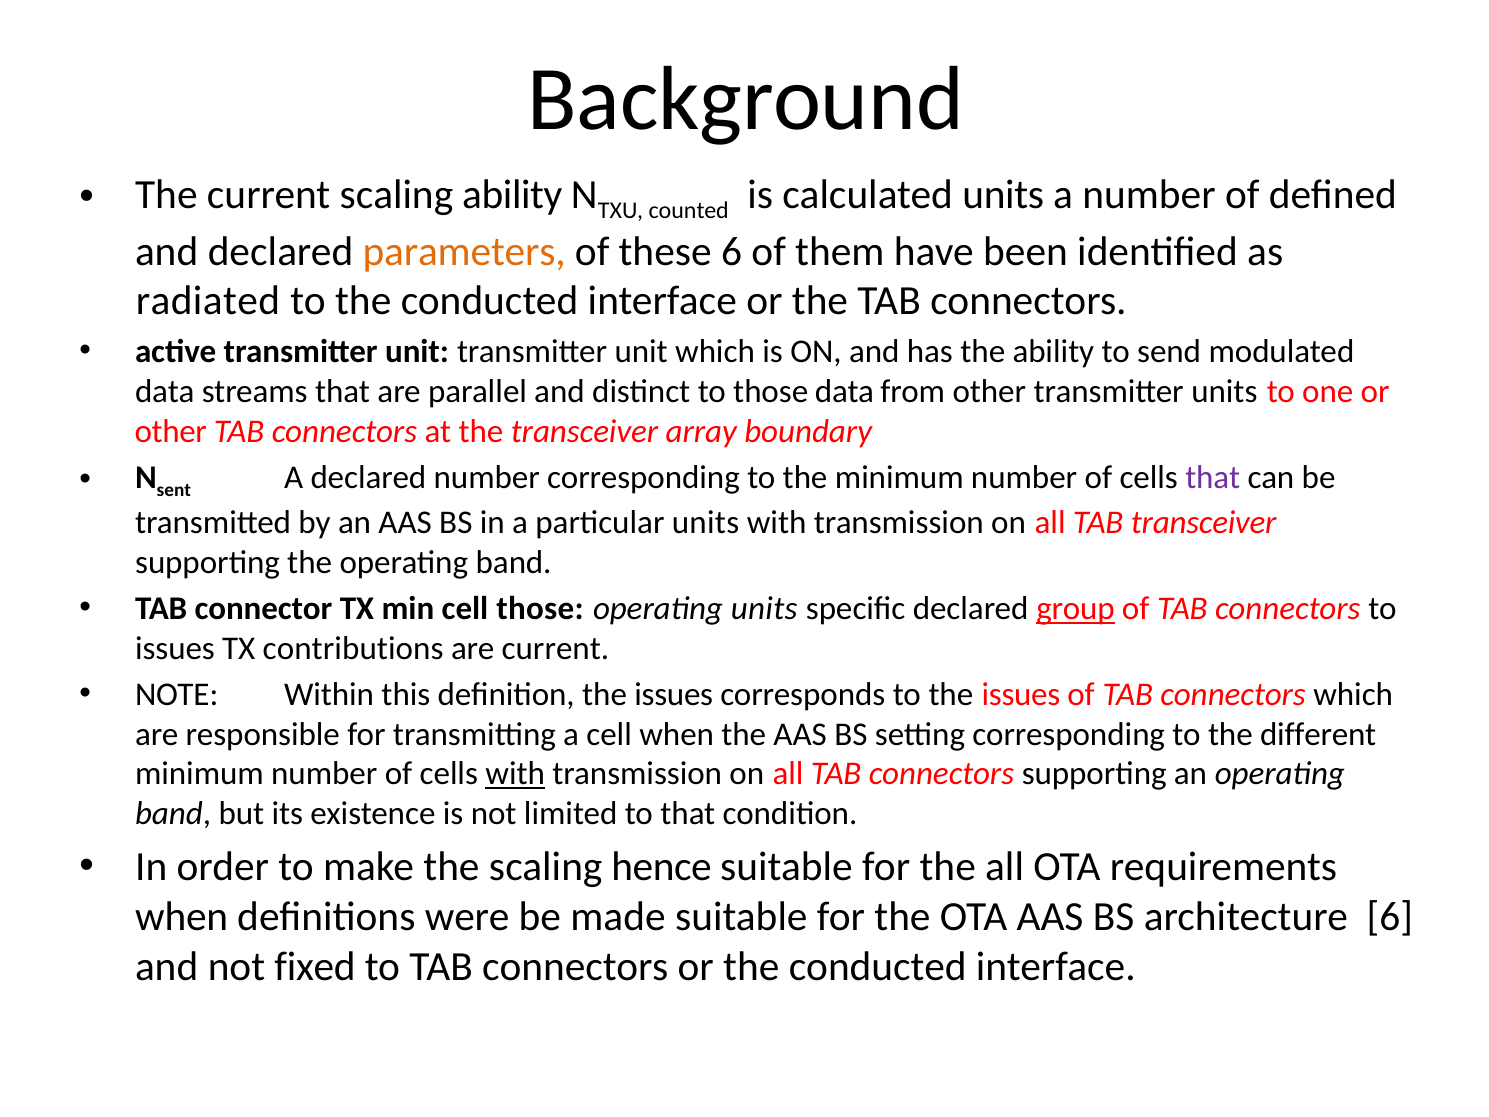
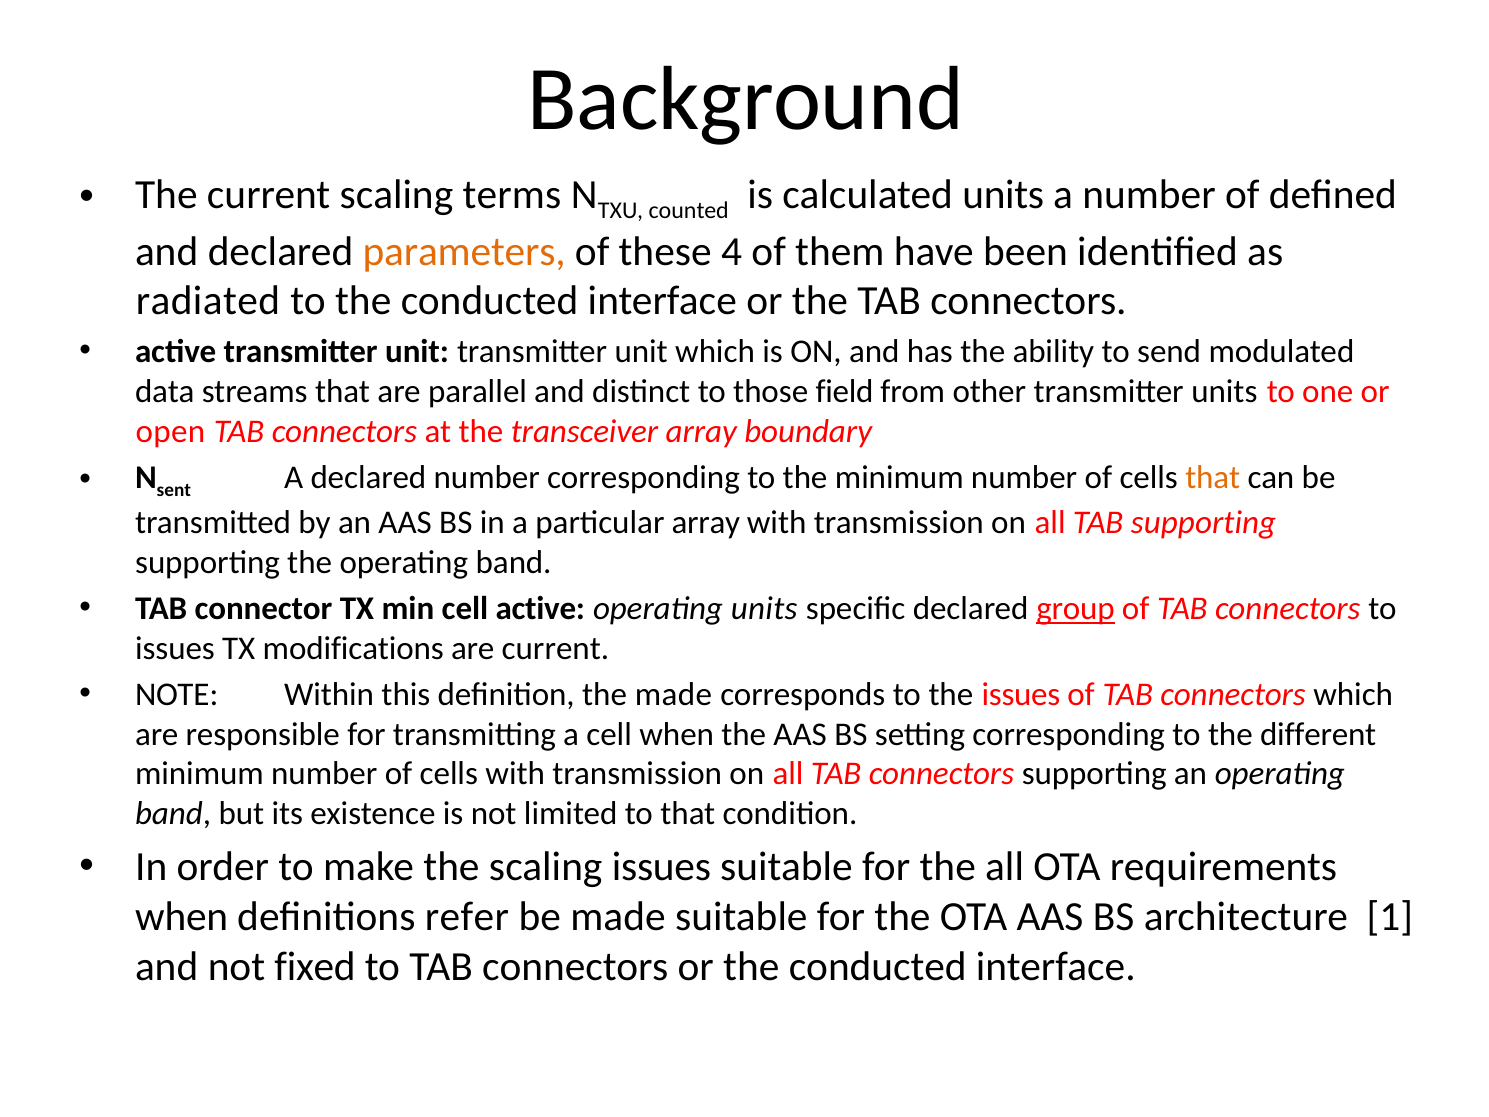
scaling ability: ability -> terms
these 6: 6 -> 4
those data: data -> field
other at (171, 431): other -> open
that at (1213, 477) colour: purple -> orange
particular units: units -> array
TAB transceiver: transceiver -> supporting
cell those: those -> active
contributions: contributions -> modifications
definition the issues: issues -> made
with at (515, 774) underline: present -> none
scaling hence: hence -> issues
were: were -> refer
architecture 6: 6 -> 1
